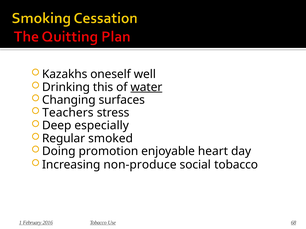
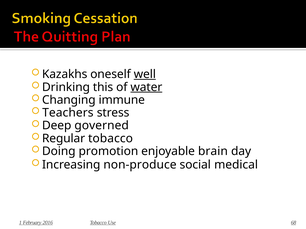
well underline: none -> present
surfaces: surfaces -> immune
especially: especially -> governed
Regular smoked: smoked -> tobacco
heart: heart -> brain
social tobacco: tobacco -> medical
